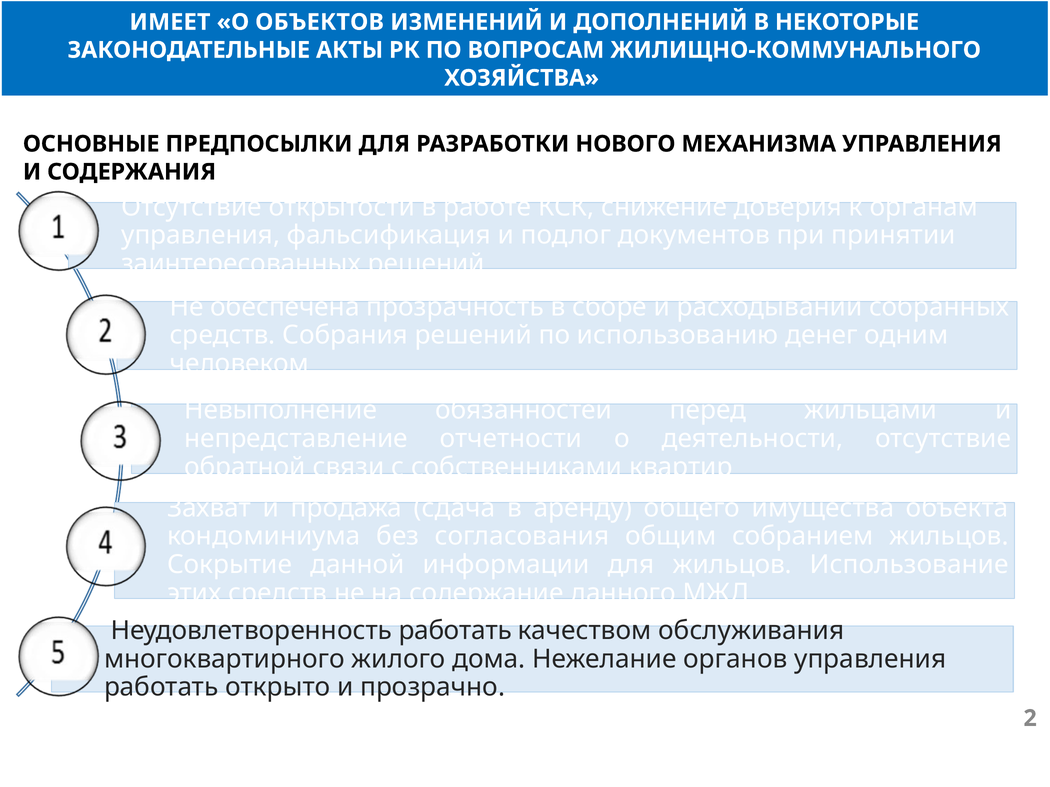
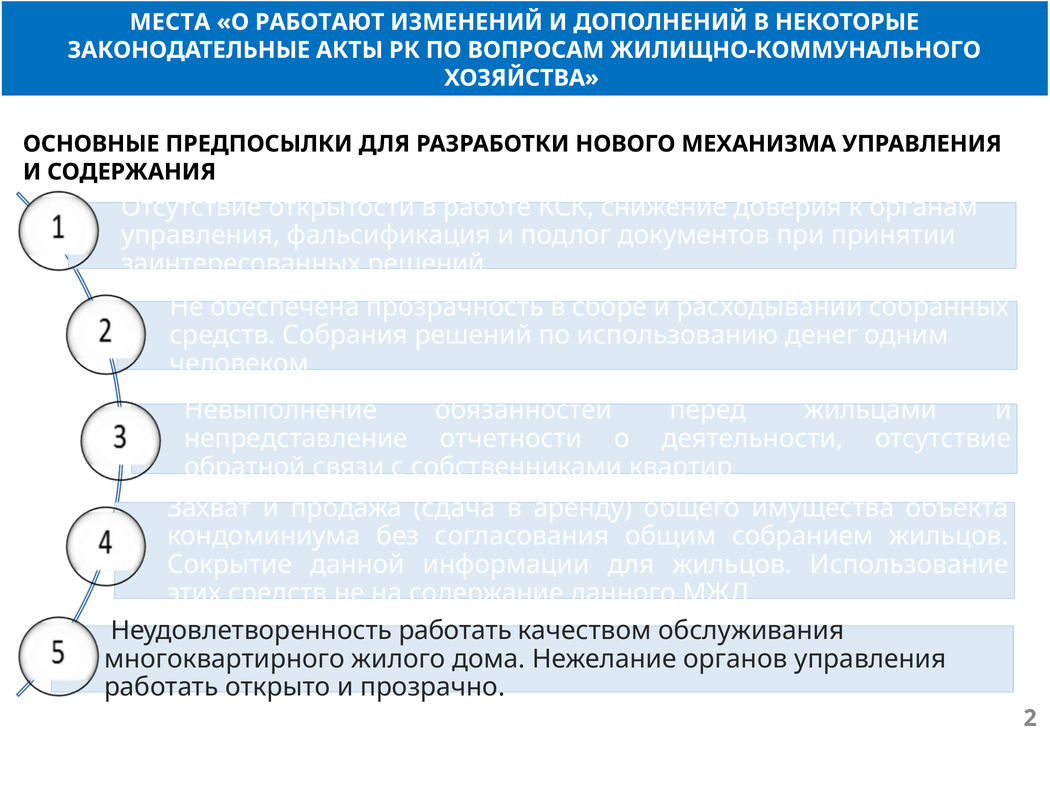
ИМЕЕТ: ИМЕЕТ -> МЕСТА
ОБЪЕКТОВ: ОБЪЕКТОВ -> РАБОТАЮТ
